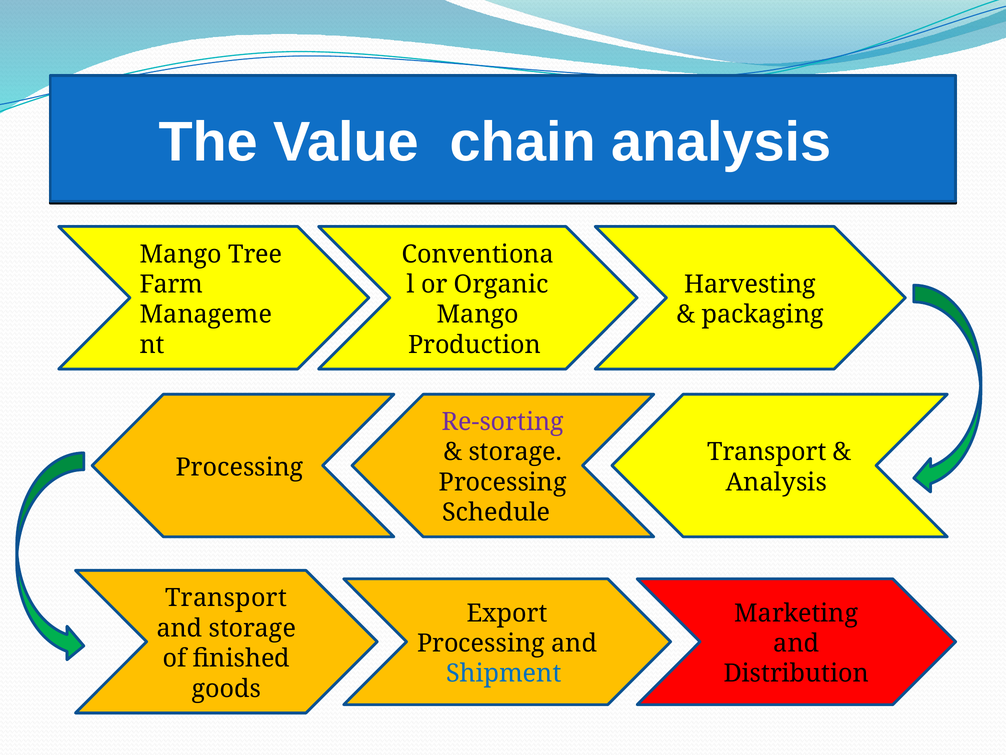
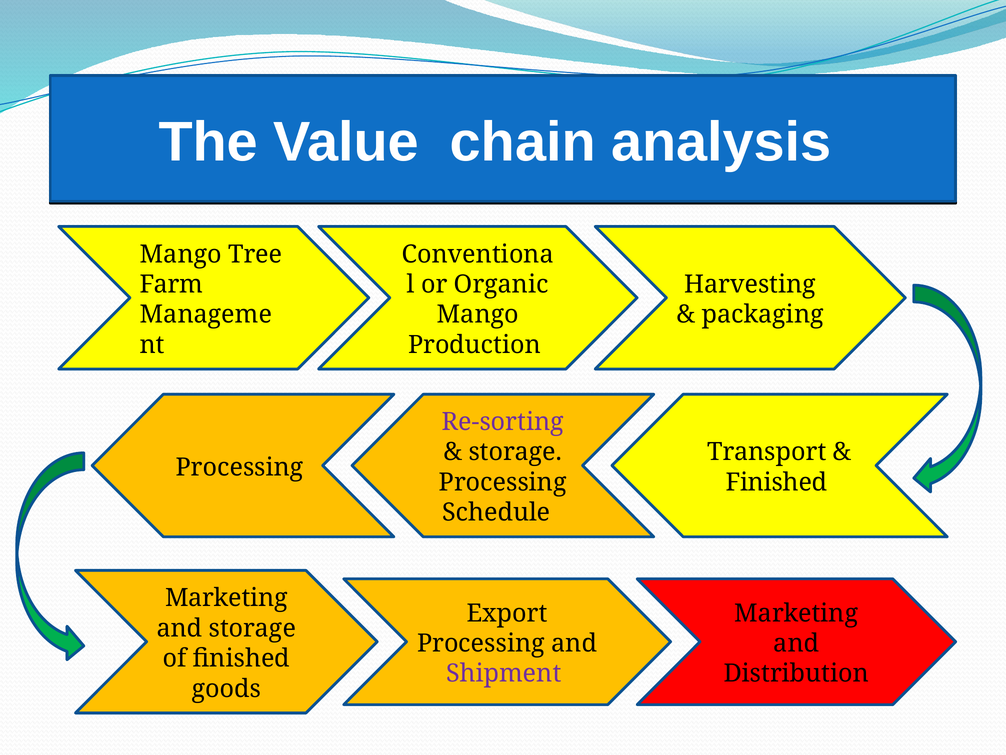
Analysis at (776, 482): Analysis -> Finished
Transport at (226, 598): Transport -> Marketing
Shipment colour: blue -> purple
